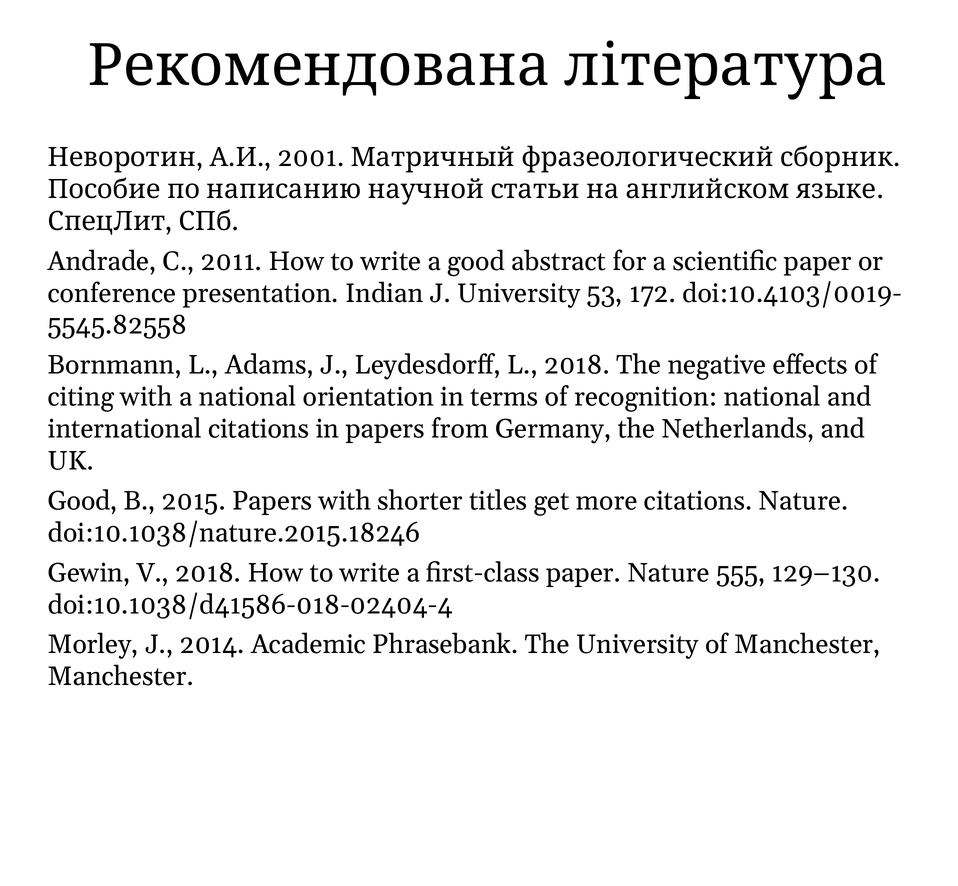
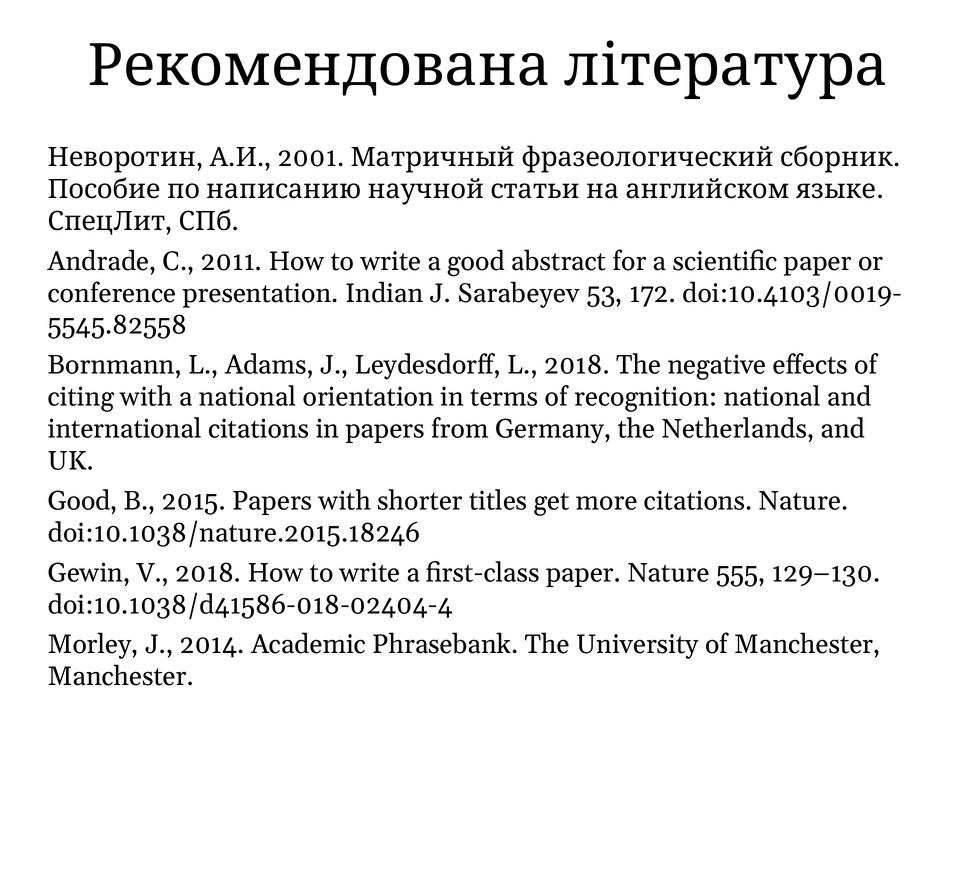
J University: University -> Sarabeyev
